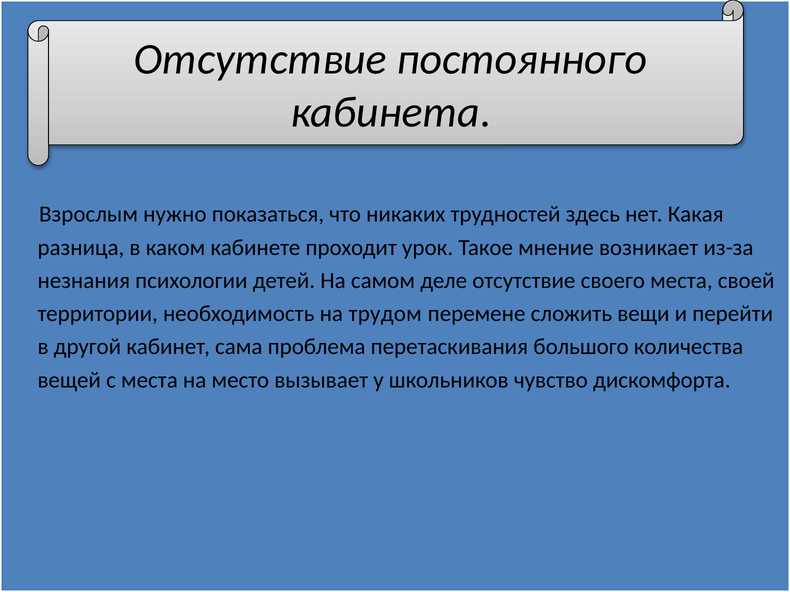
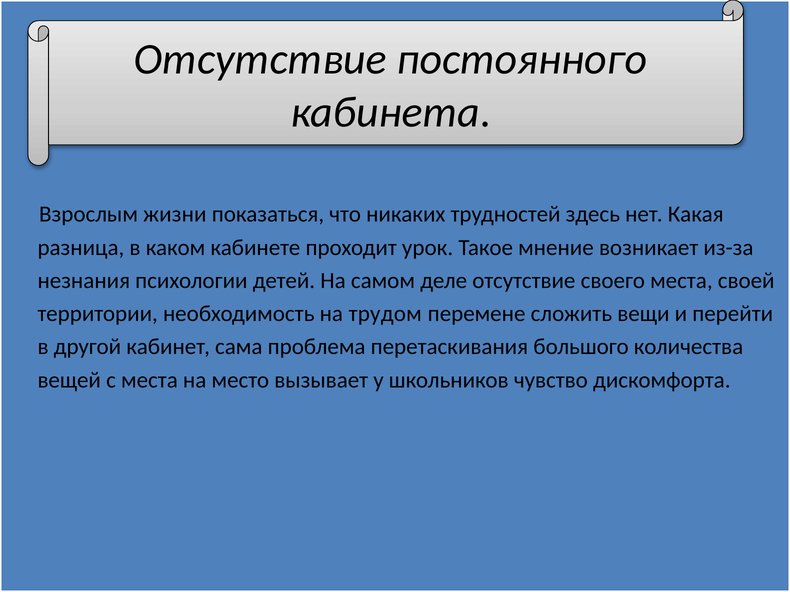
нужно: нужно -> жизни
